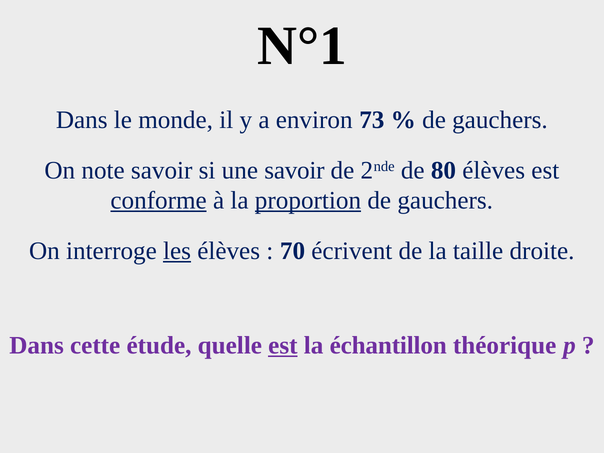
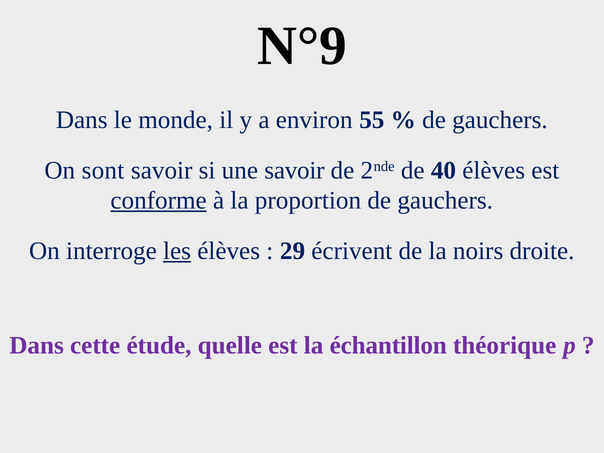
N°1: N°1 -> N°9
73: 73 -> 55
note: note -> sont
80: 80 -> 40
proportion underline: present -> none
70: 70 -> 29
taille: taille -> noirs
est at (283, 346) underline: present -> none
